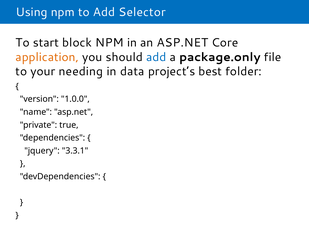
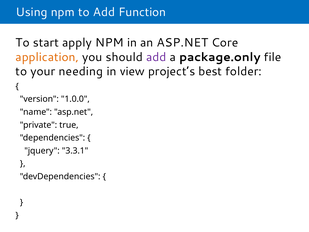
Selector: Selector -> Function
block: block -> apply
add at (156, 57) colour: blue -> purple
data: data -> view
